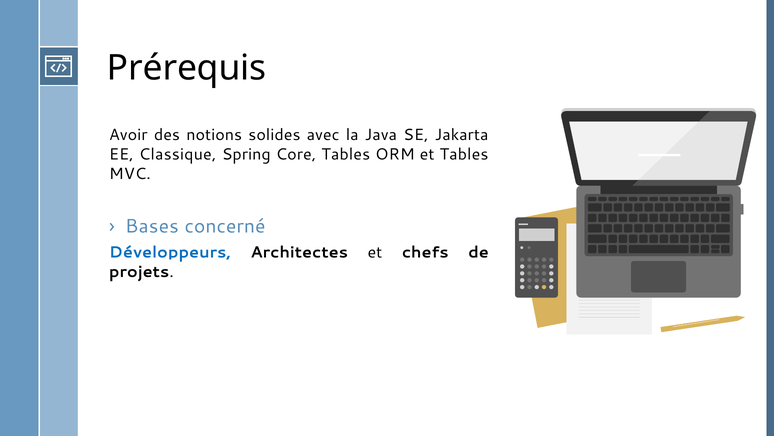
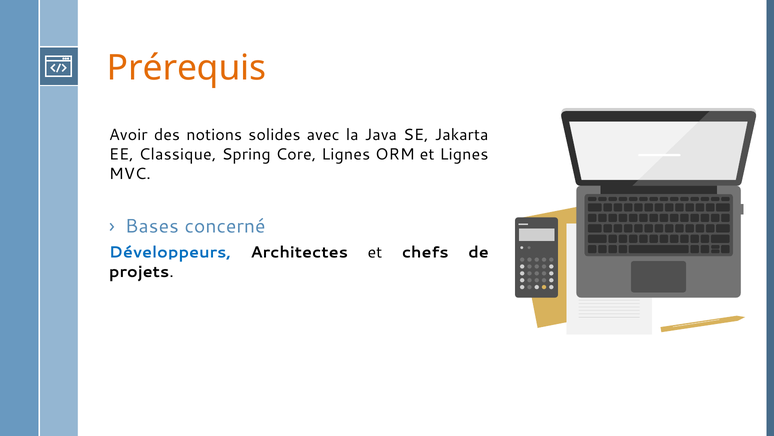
Prérequis colour: black -> orange
Core Tables: Tables -> Lignes
et Tables: Tables -> Lignes
